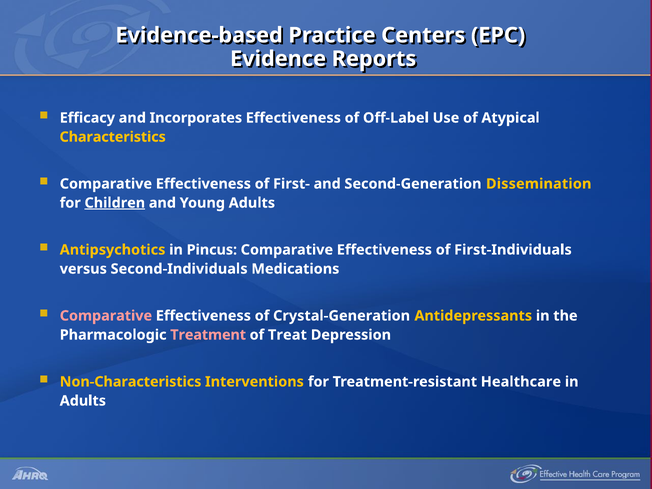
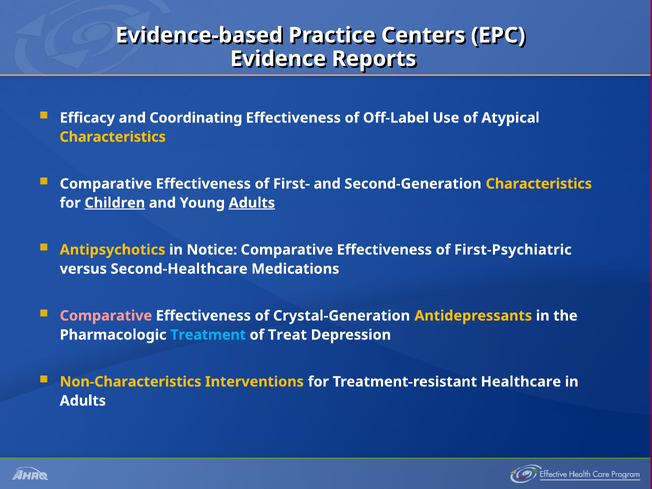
Incorporates: Incorporates -> Coordinating
Second-Generation Dissemination: Dissemination -> Characteristics
Adults at (252, 203) underline: none -> present
Pincus: Pincus -> Notice
First-Individuals: First-Individuals -> First-Psychiatric
Second-Individuals: Second-Individuals -> Second-Healthcare
Treatment colour: pink -> light blue
